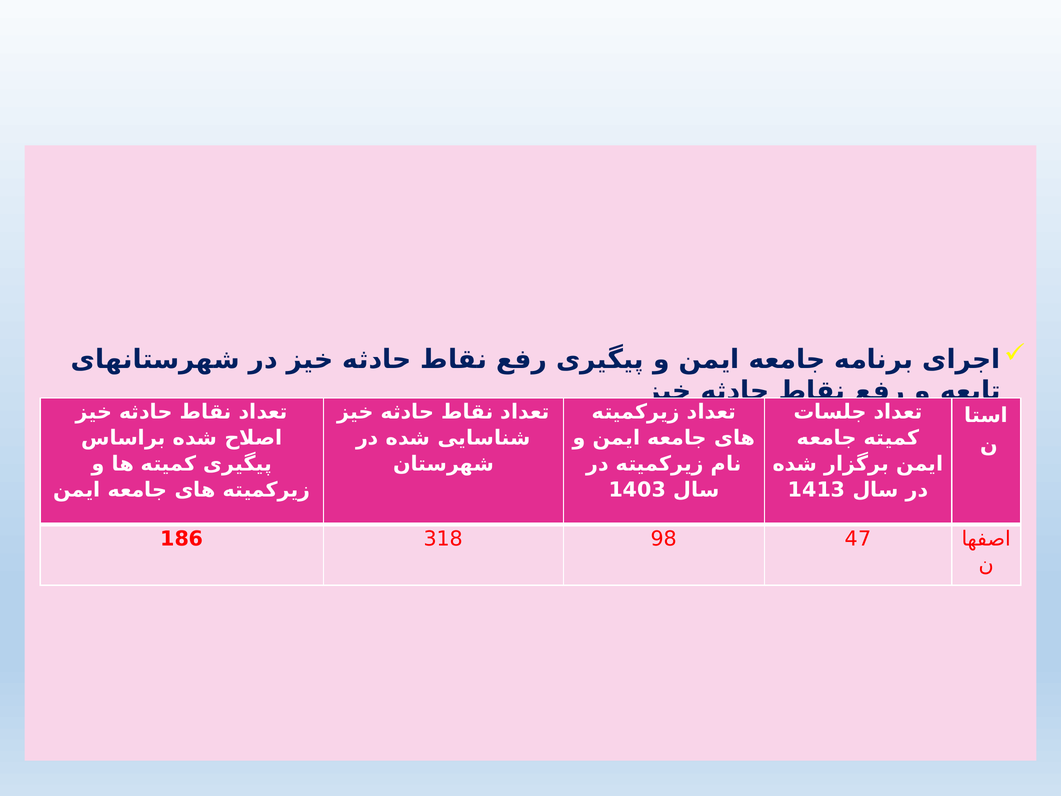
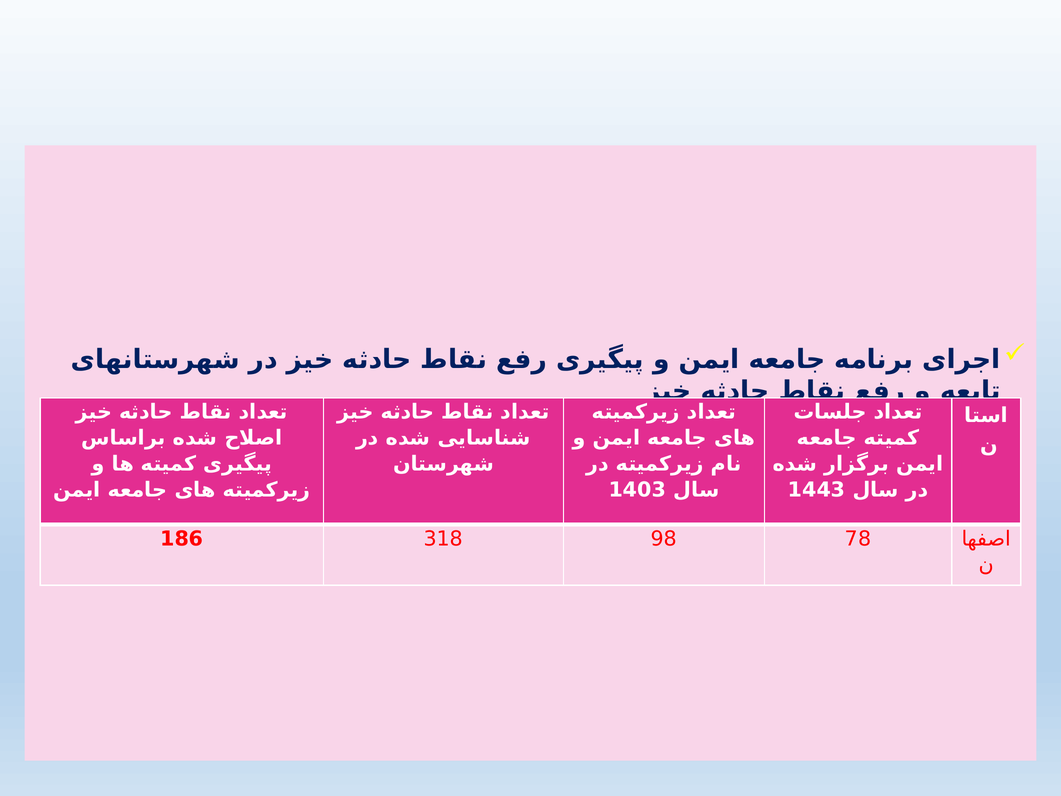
1413: 1413 -> 1443
47: 47 -> 78
